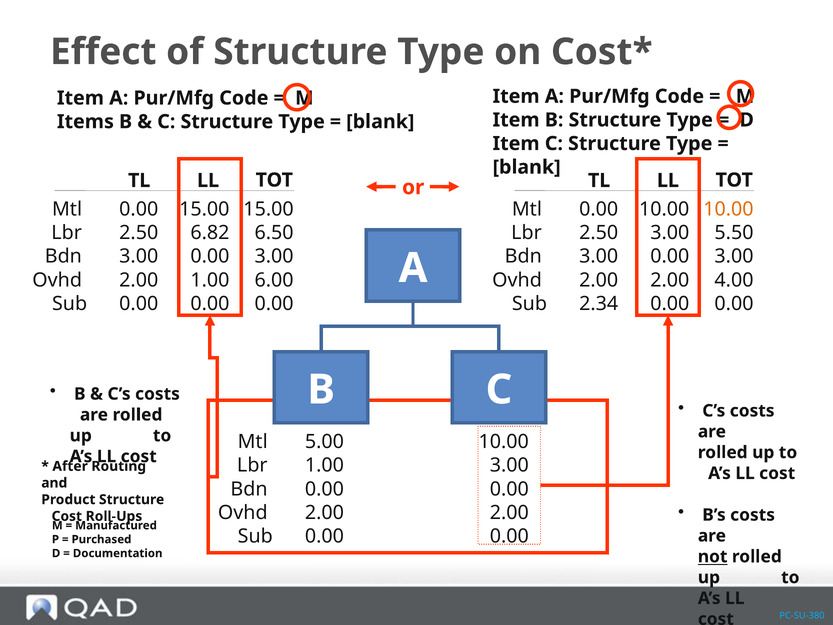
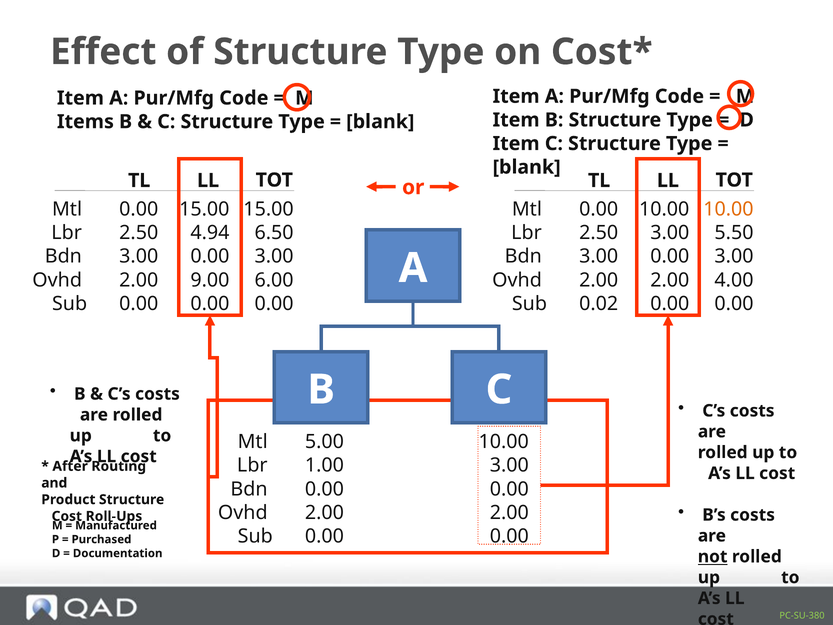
6.82: 6.82 -> 4.94
1.00 at (210, 280): 1.00 -> 9.00
2.34: 2.34 -> 0.02
PC-SU-380 colour: light blue -> light green
